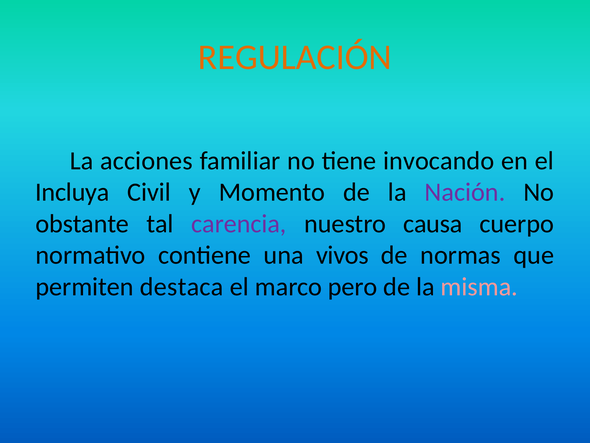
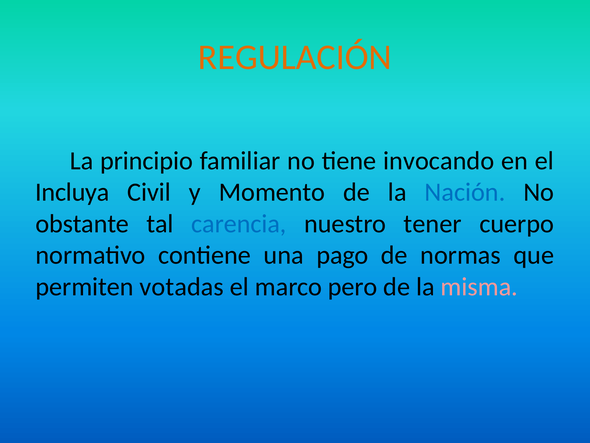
acciones: acciones -> principio
Nación colour: purple -> blue
carencia colour: purple -> blue
causa: causa -> tener
vivos: vivos -> pago
destaca: destaca -> votadas
